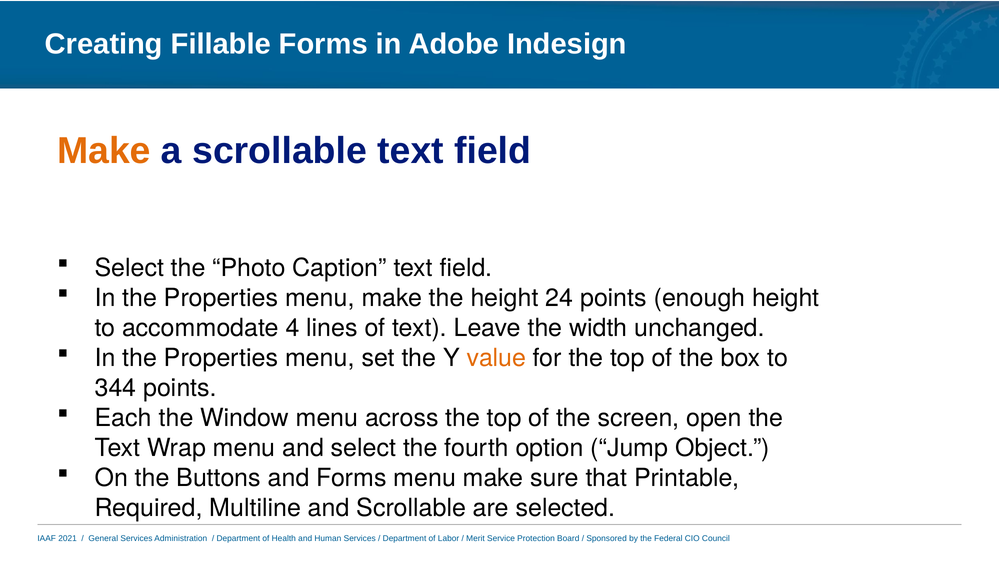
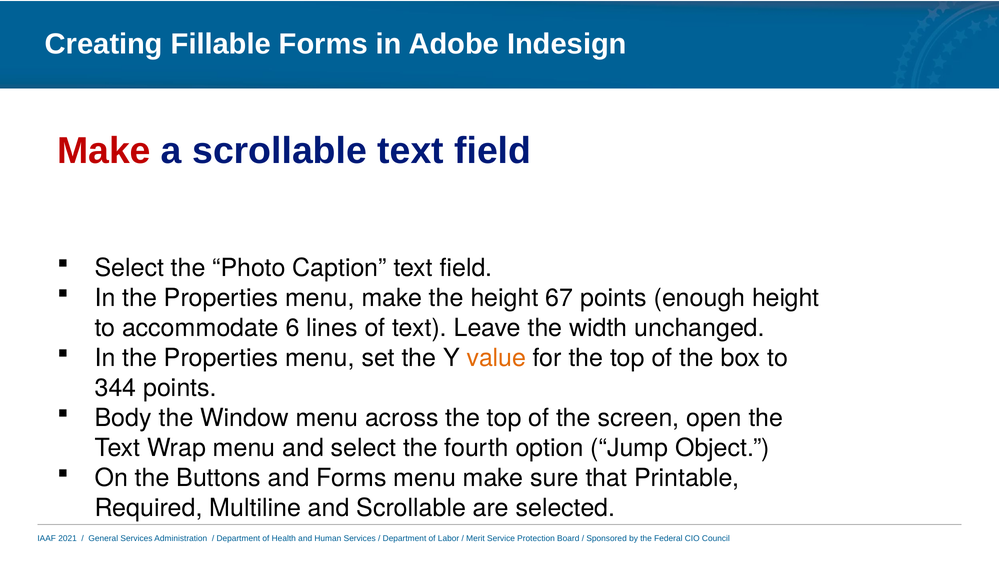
Make at (104, 151) colour: orange -> red
24: 24 -> 67
4: 4 -> 6
Each: Each -> Body
